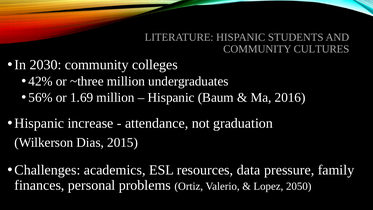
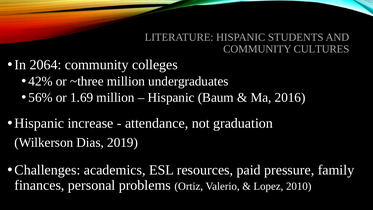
2030: 2030 -> 2064
2015: 2015 -> 2019
data: data -> paid
2050: 2050 -> 2010
